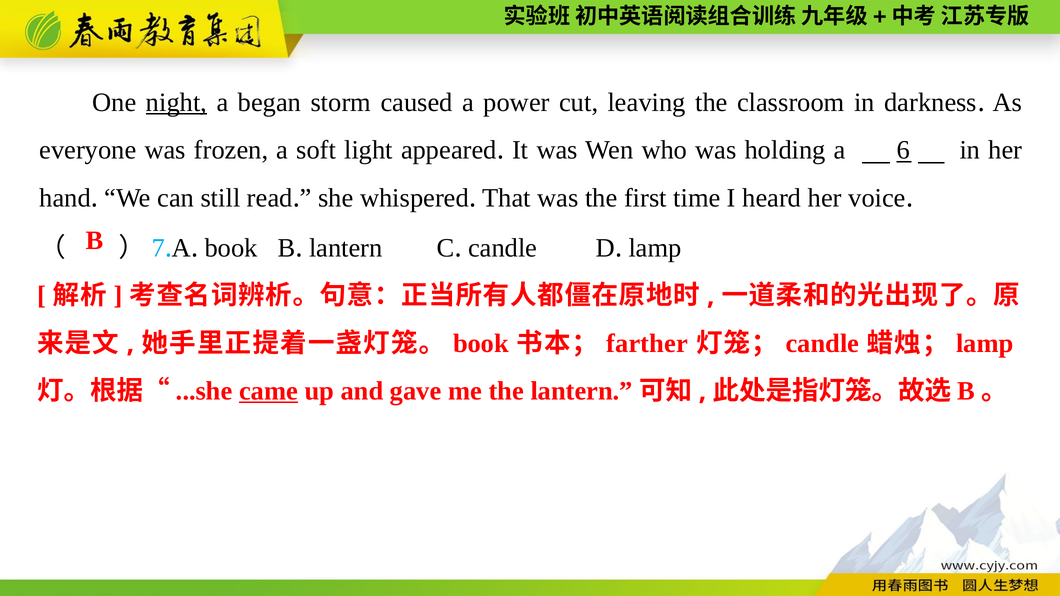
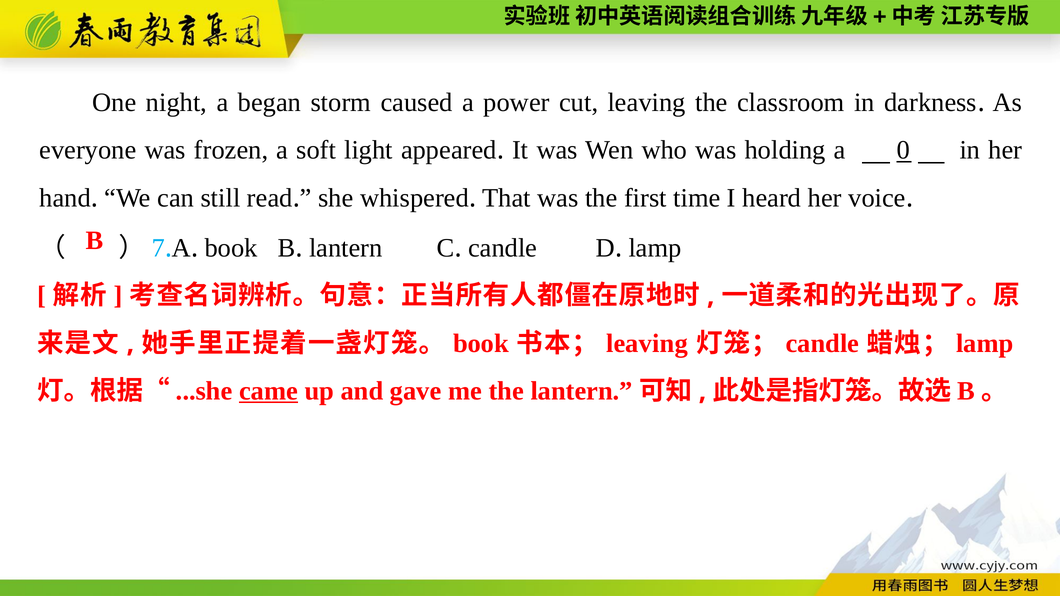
night underline: present -> none
6: 6 -> 0
farther at (647, 343): farther -> leaving
